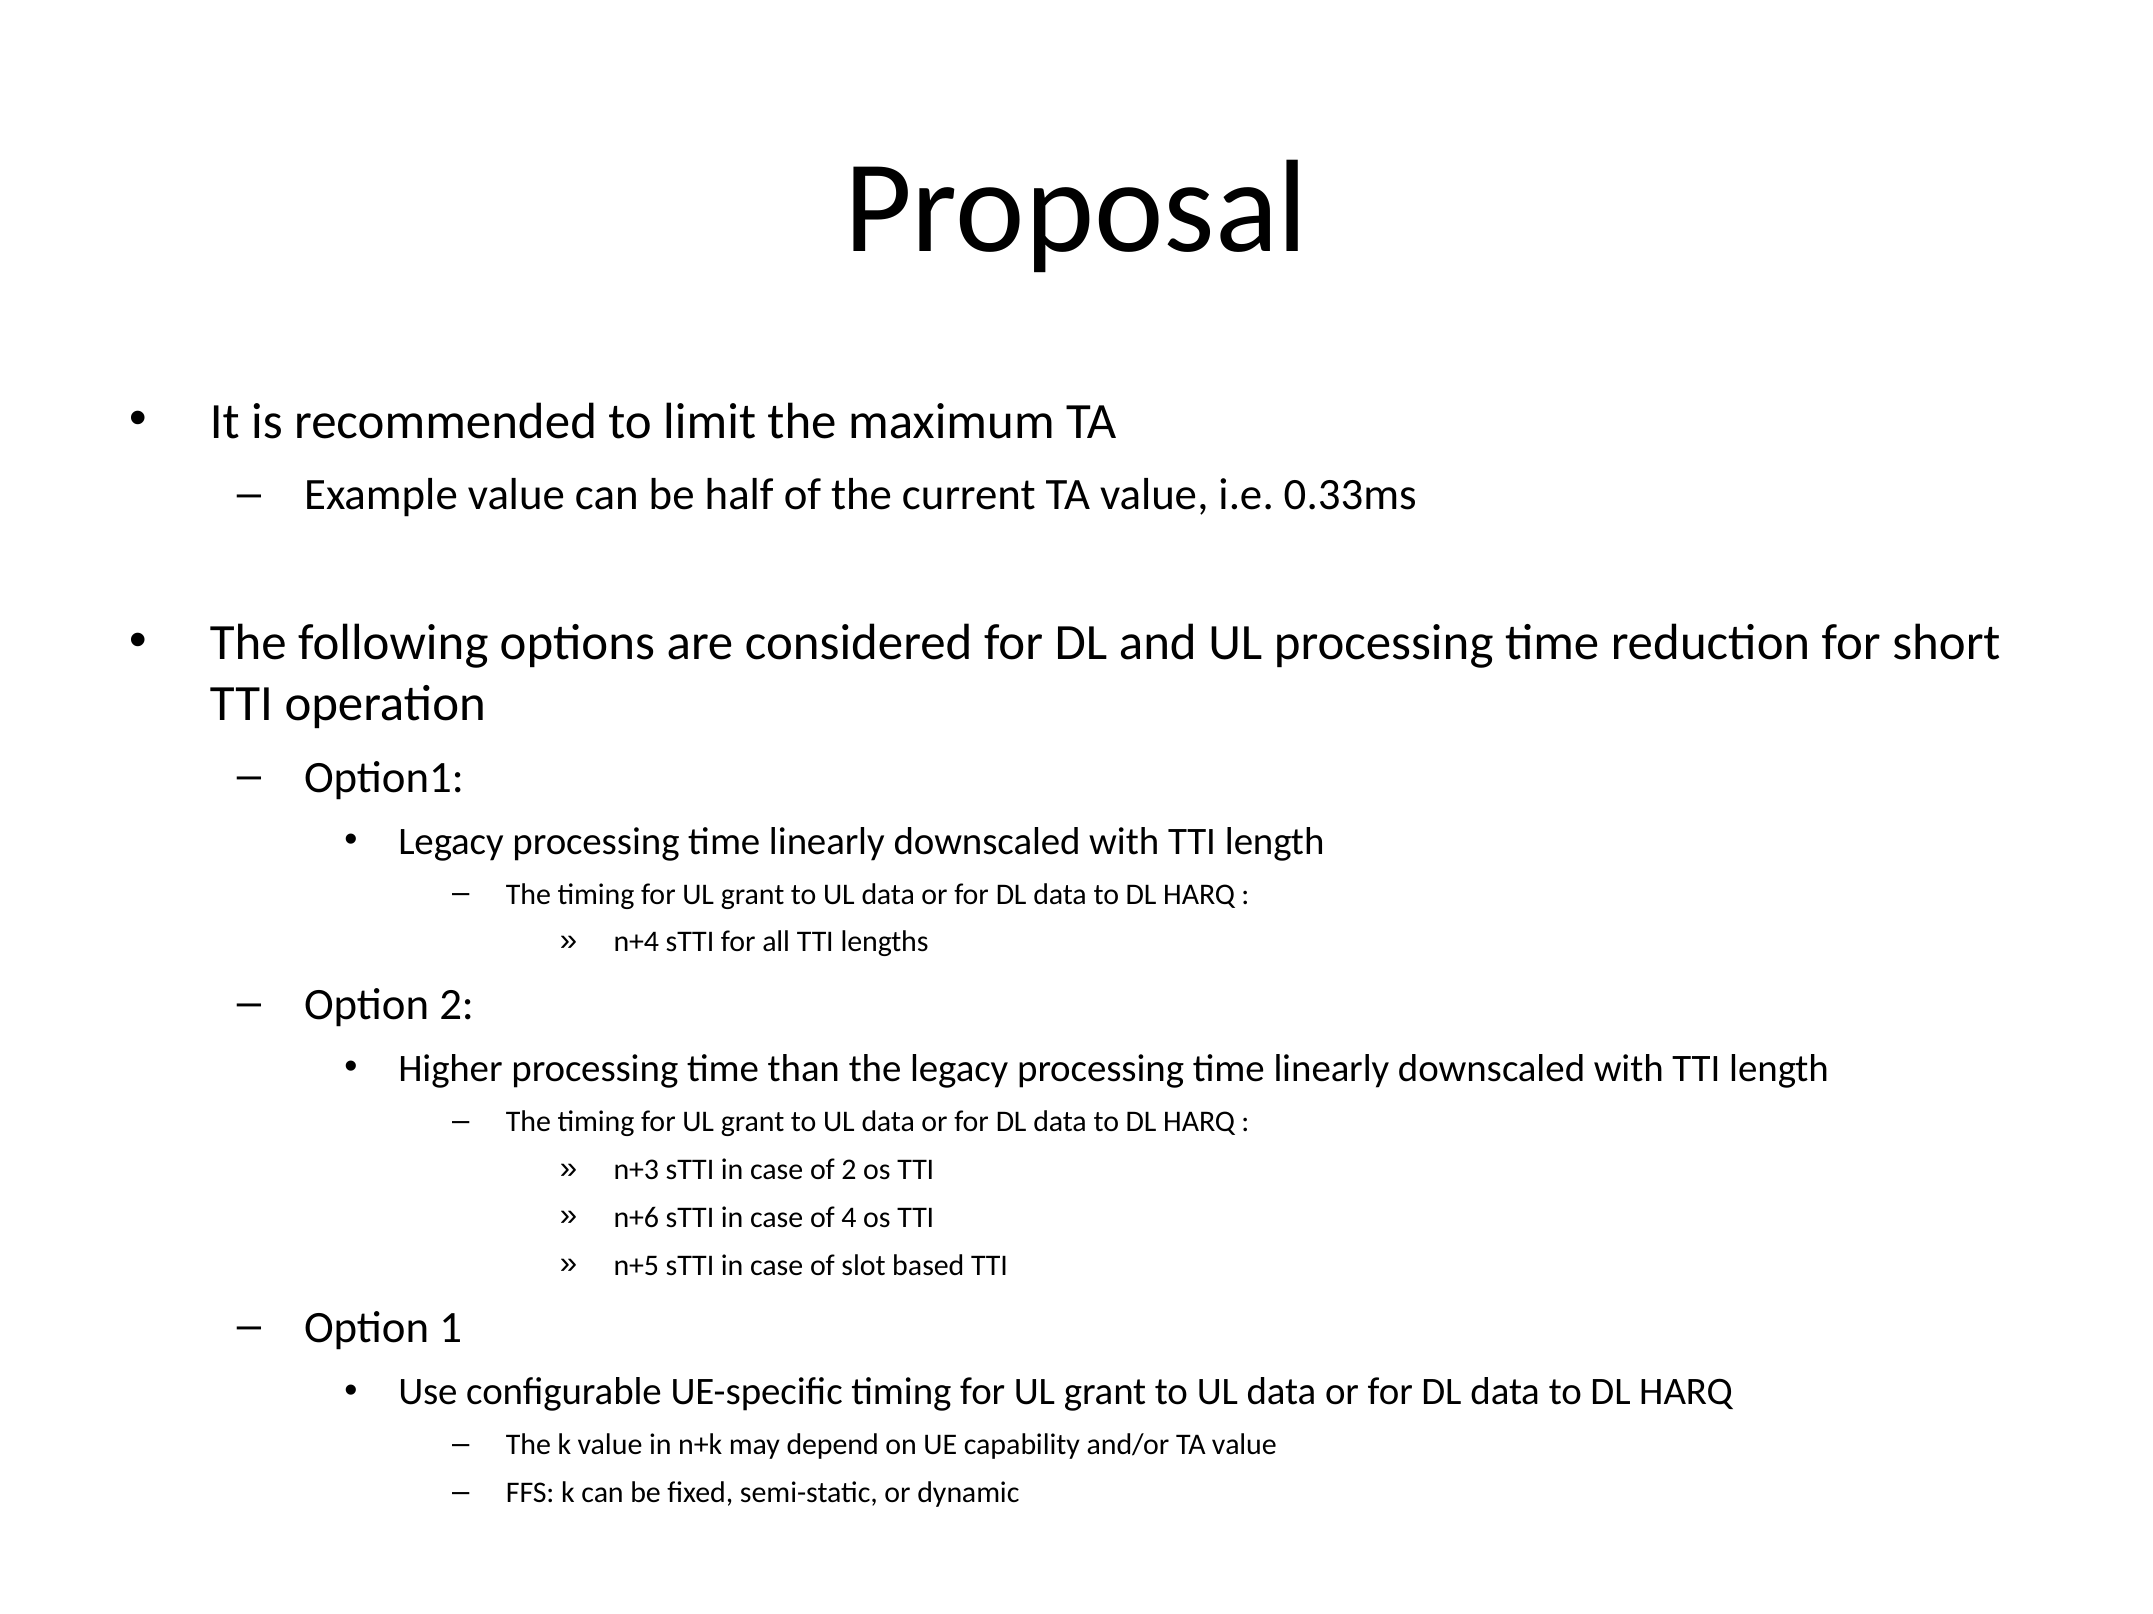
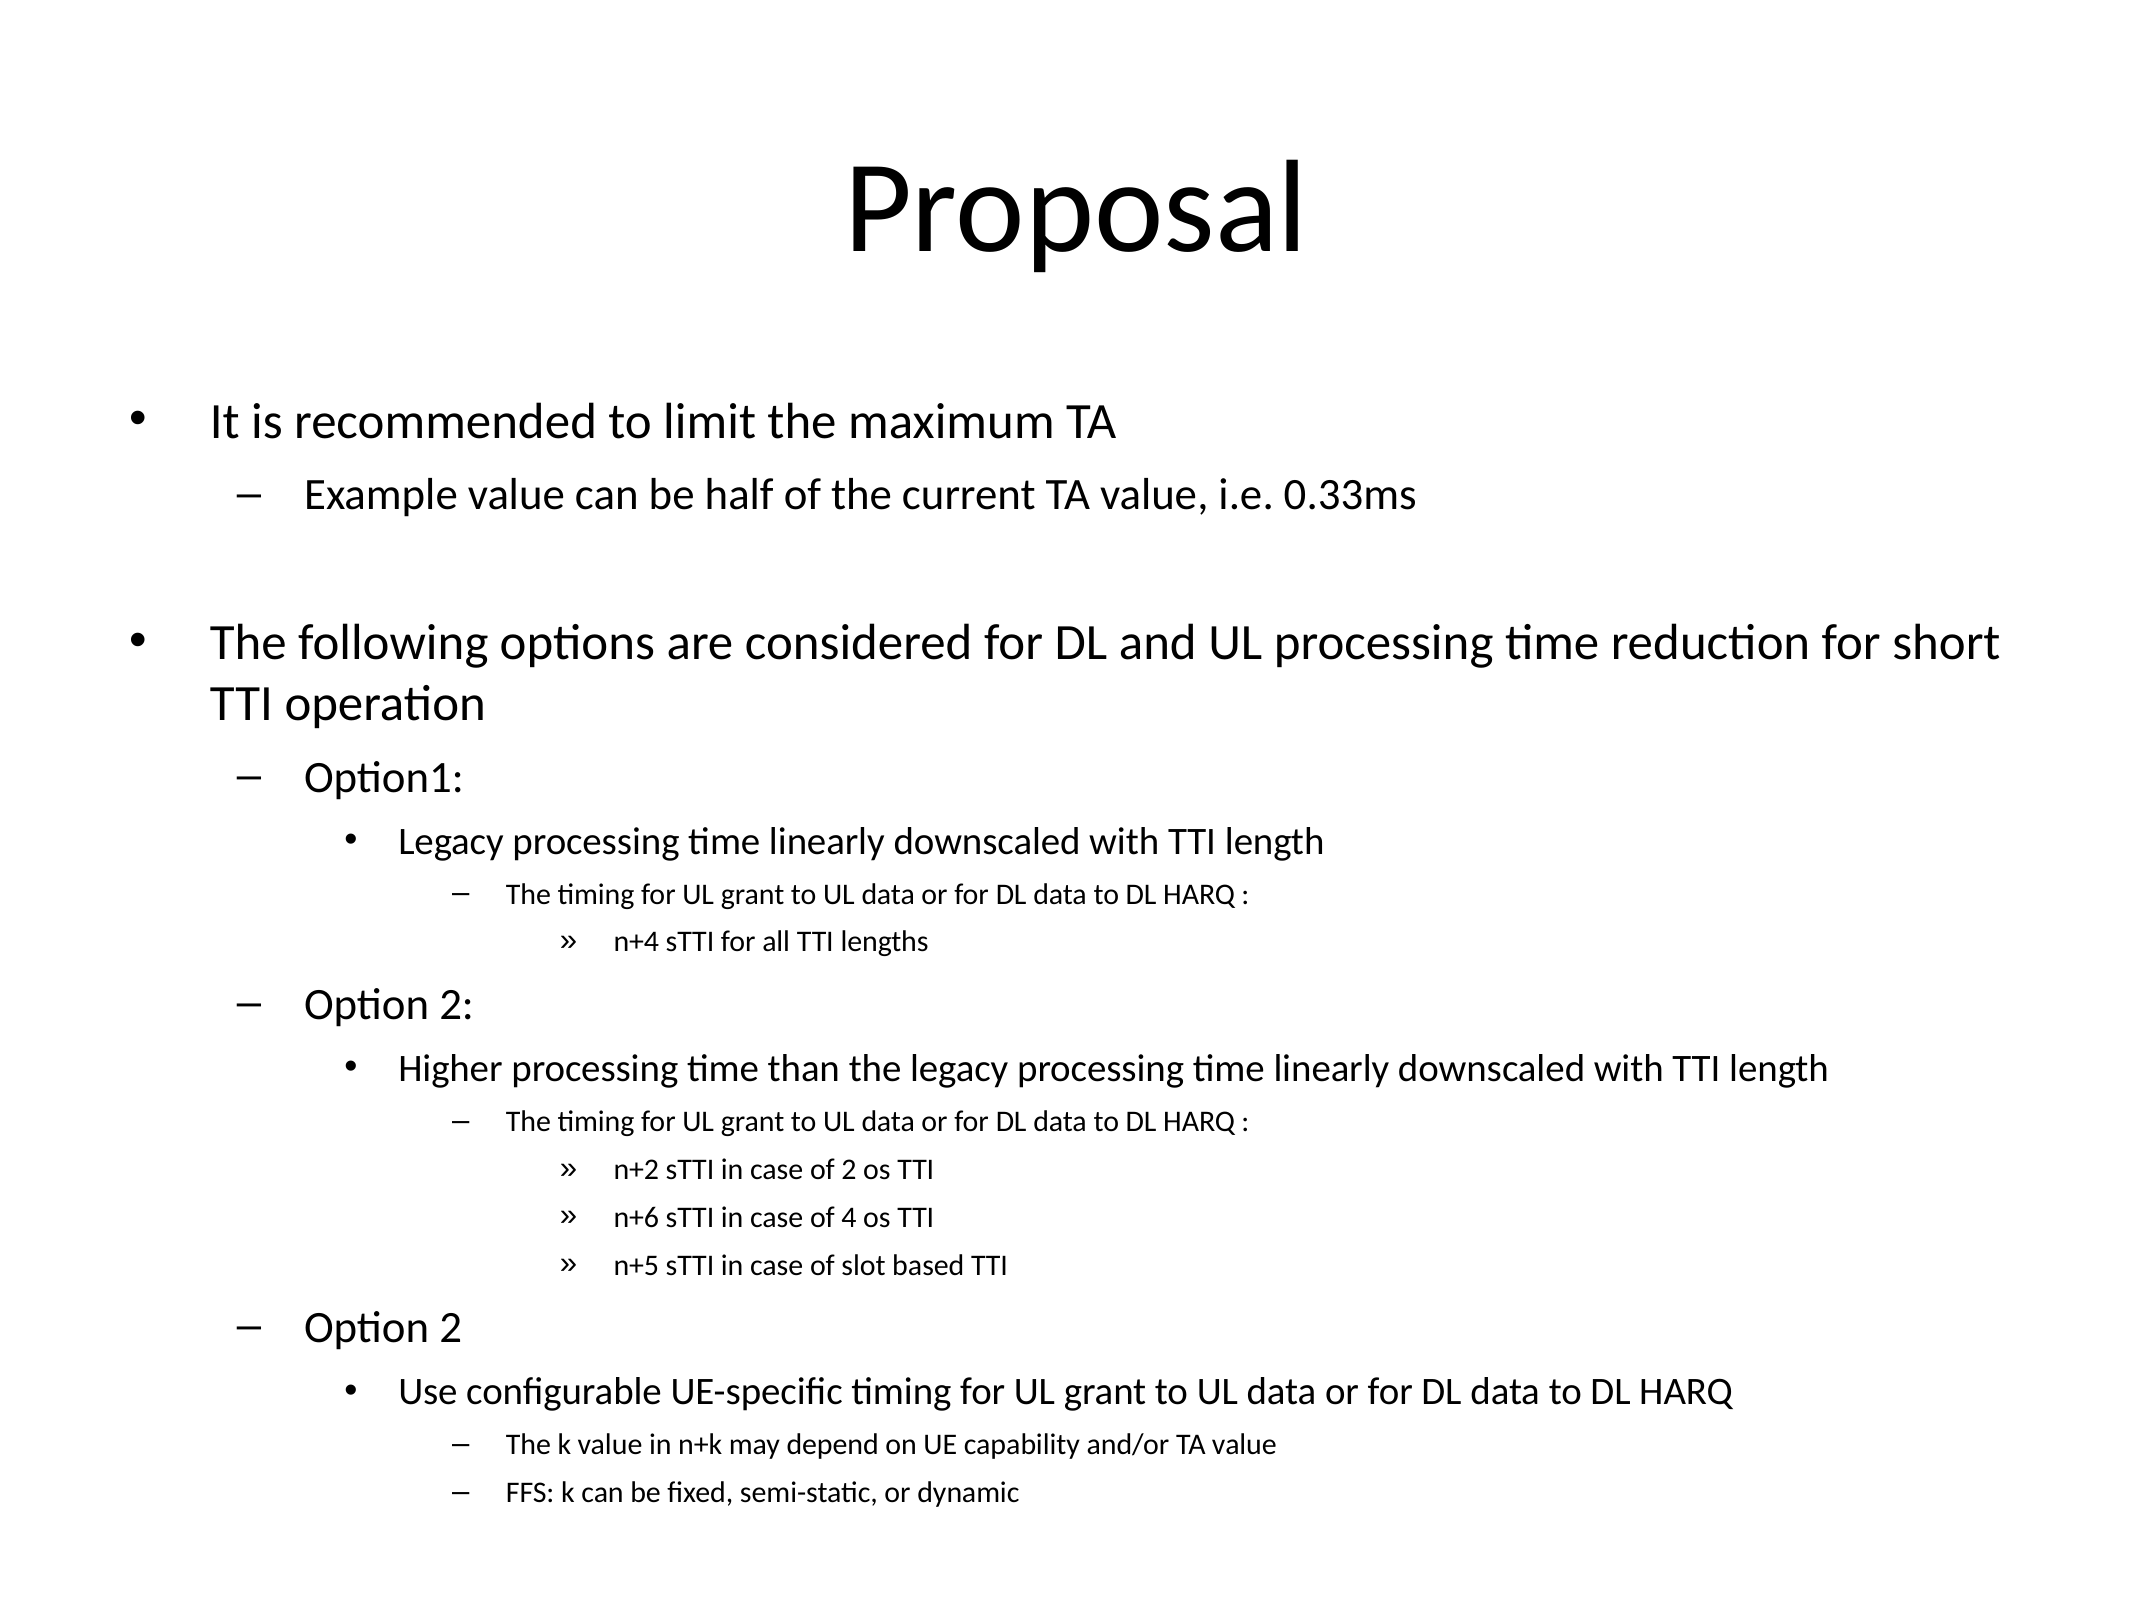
n+3: n+3 -> n+2
1 at (451, 1328): 1 -> 2
